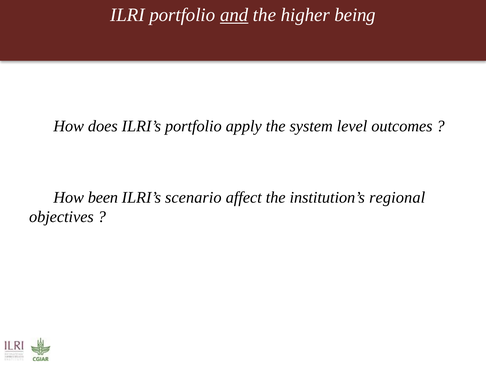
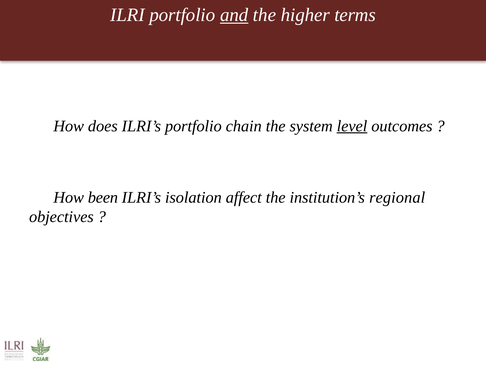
being: being -> terms
apply: apply -> chain
level underline: none -> present
scenario: scenario -> isolation
